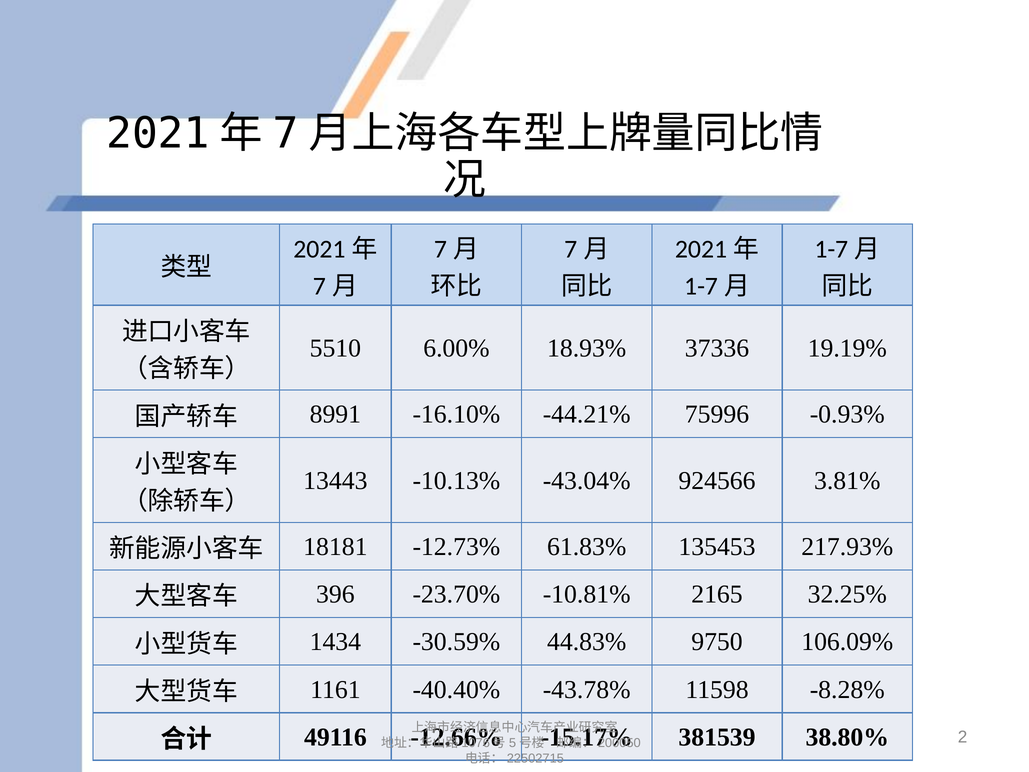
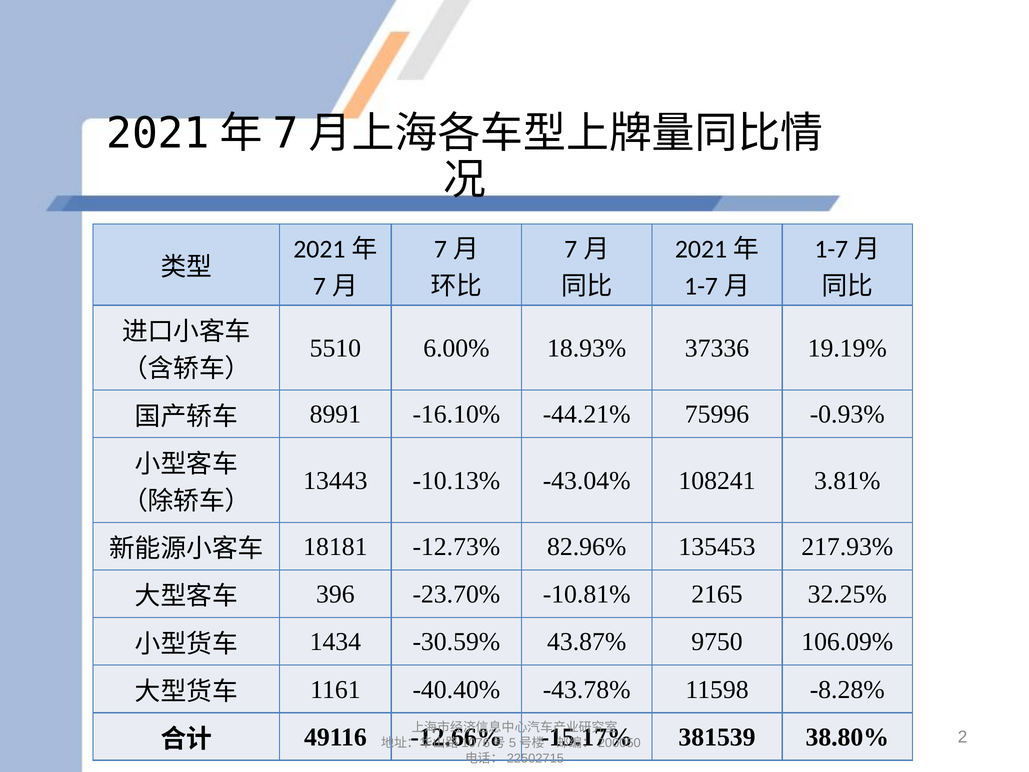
924566: 924566 -> 108241
61.83%: 61.83% -> 82.96%
44.83%: 44.83% -> 43.87%
